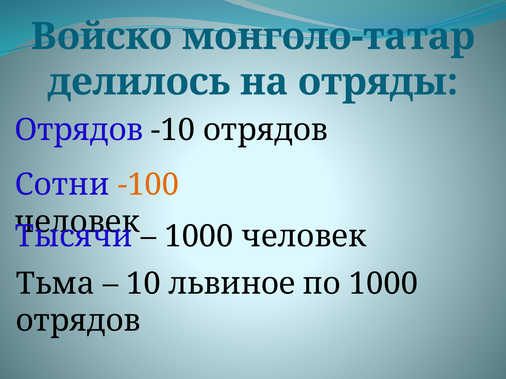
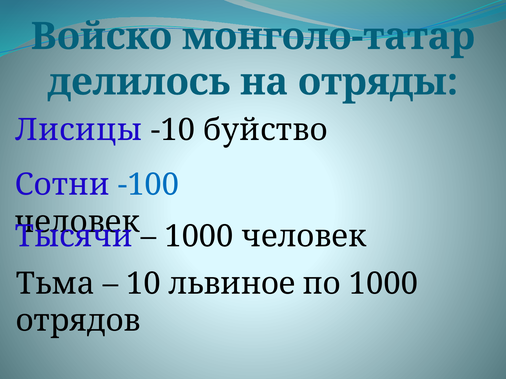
Отрядов at (79, 130): Отрядов -> Лисицы
-10 отрядов: отрядов -> буйство
-100 colour: orange -> blue
